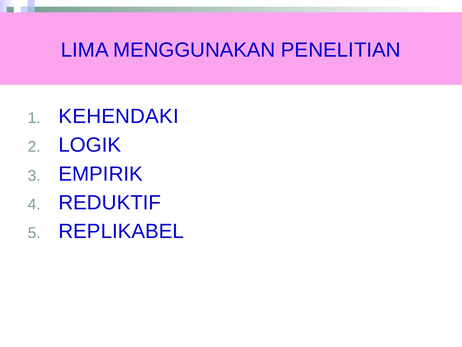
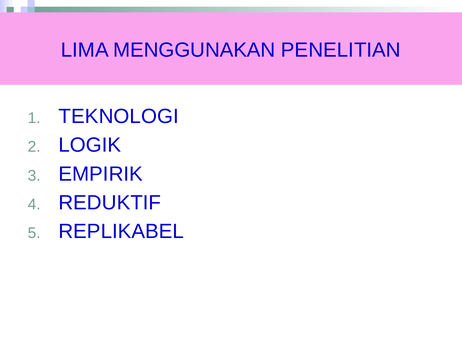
KEHENDAKI: KEHENDAKI -> TEKNOLOGI
